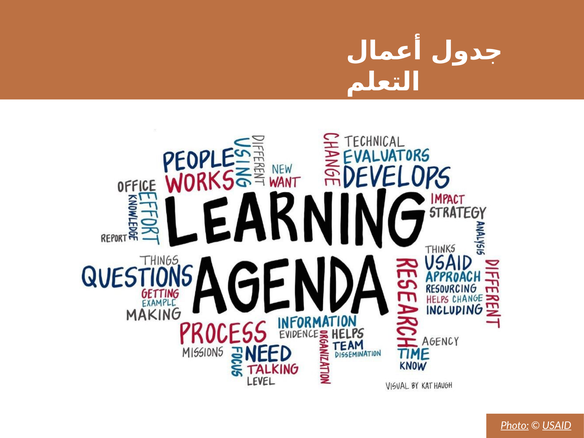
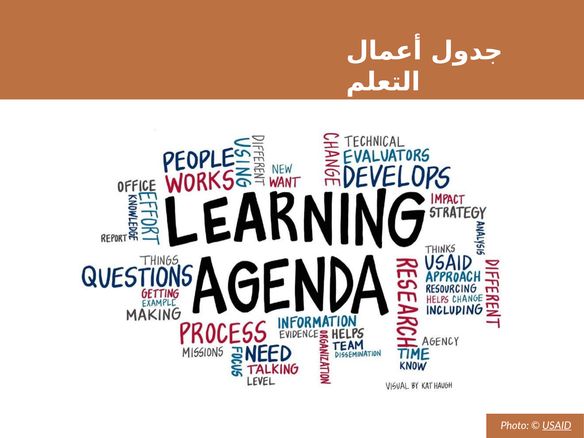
Photo underline: present -> none
